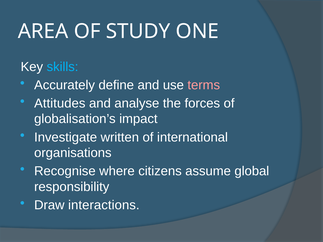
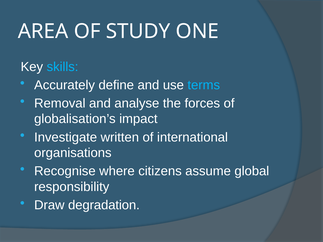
terms colour: pink -> light blue
Attitudes: Attitudes -> Removal
interactions: interactions -> degradation
